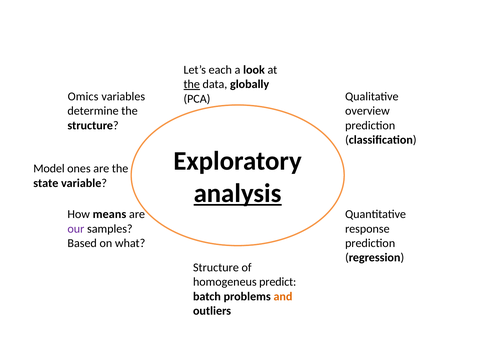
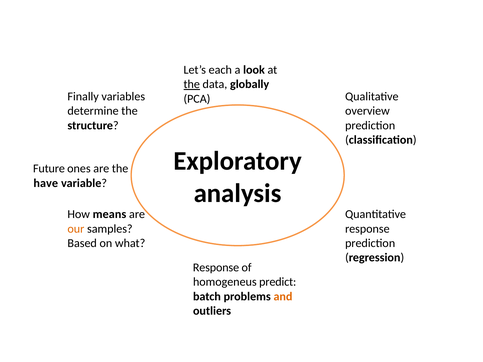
Omics: Omics -> Finally
Model: Model -> Future
state: state -> have
analysis underline: present -> none
our colour: purple -> orange
Structure at (216, 268): Structure -> Response
